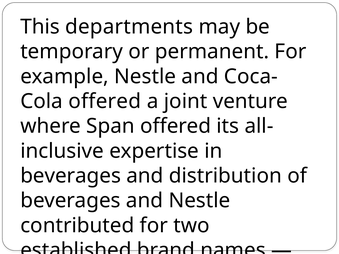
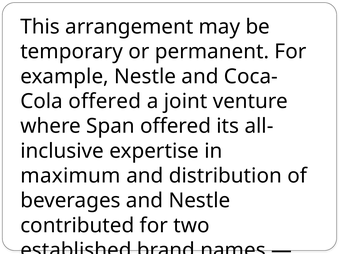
departments: departments -> arrangement
beverages at (71, 176): beverages -> maximum
